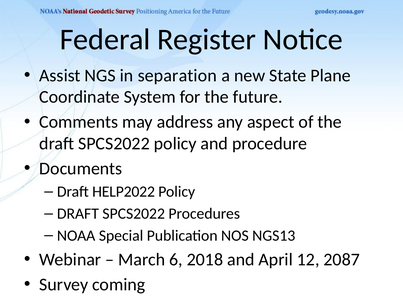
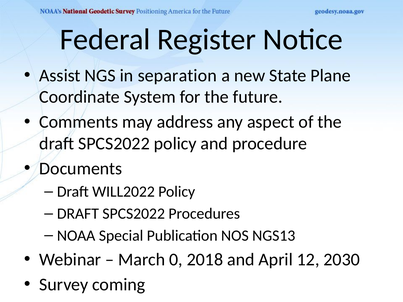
HELP2022: HELP2022 -> WILL2022
6: 6 -> 0
2087: 2087 -> 2030
